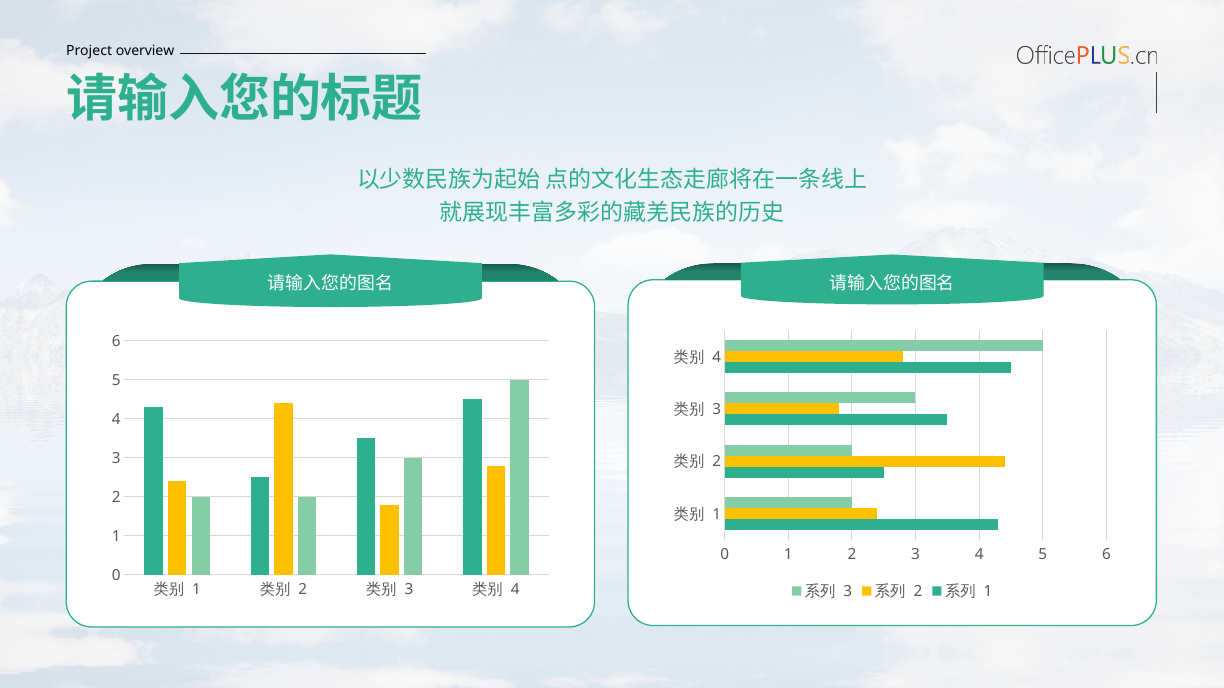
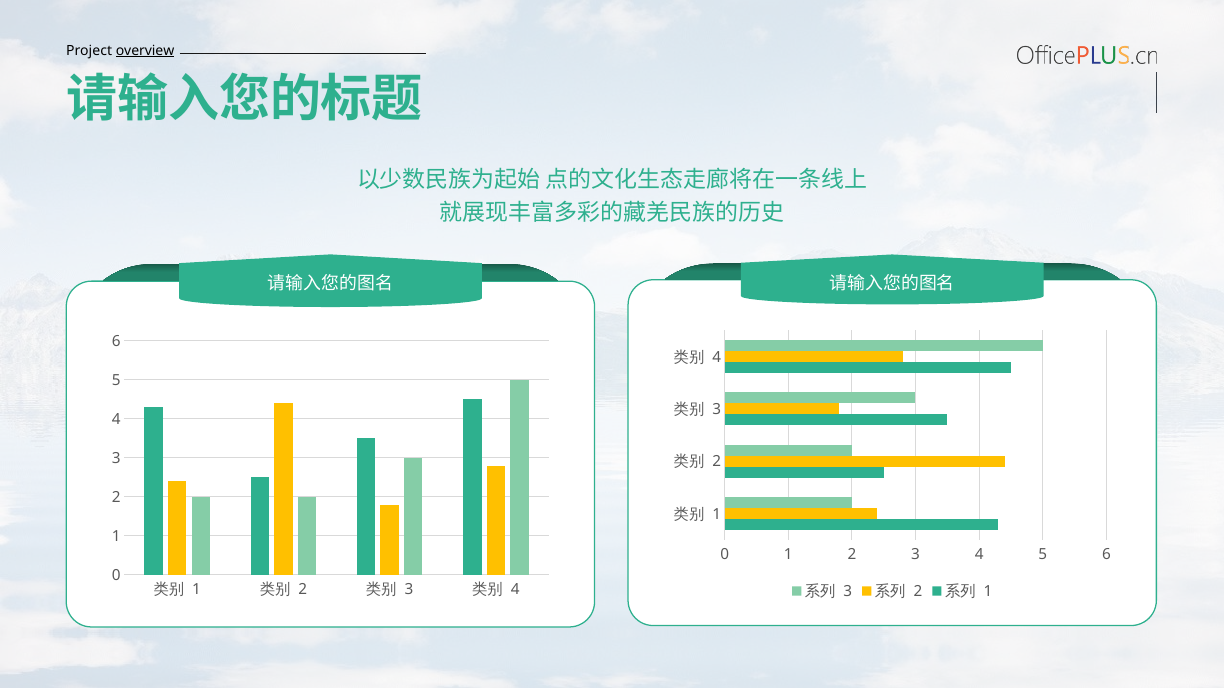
overview underline: none -> present
